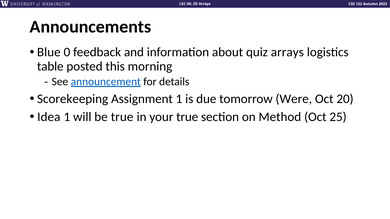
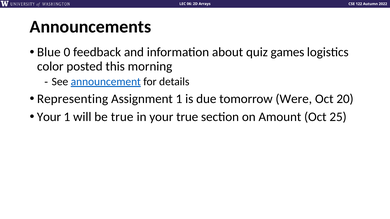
quiz arrays: arrays -> games
table: table -> color
Scorekeeping: Scorekeeping -> Representing
Idea at (49, 117): Idea -> Your
Method: Method -> Amount
